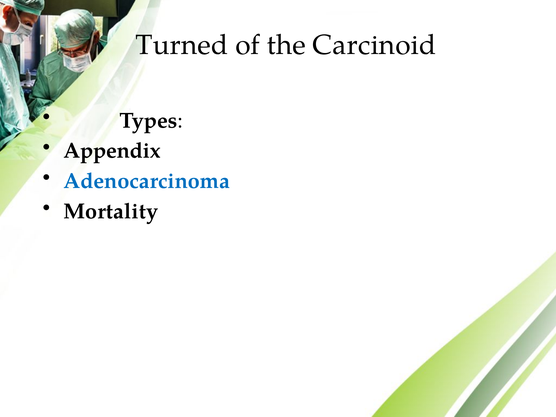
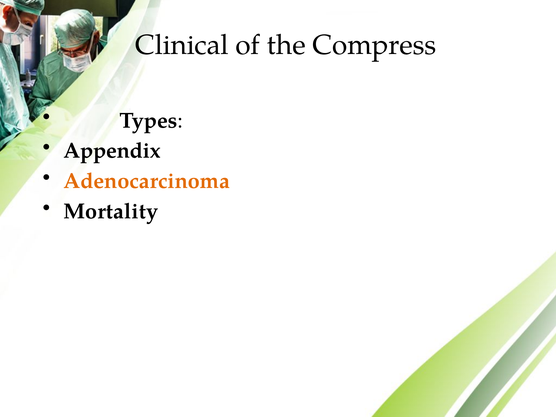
Turned: Turned -> Clinical
Carcinoid: Carcinoid -> Compress
Adenocarcinoma colour: blue -> orange
